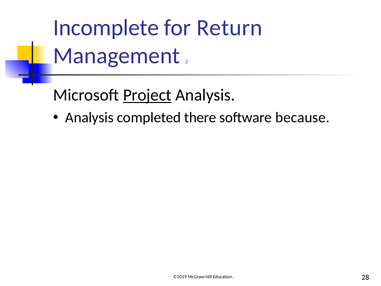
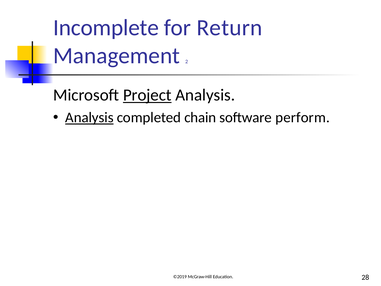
Analysis at (89, 117) underline: none -> present
there: there -> chain
because: because -> perform
